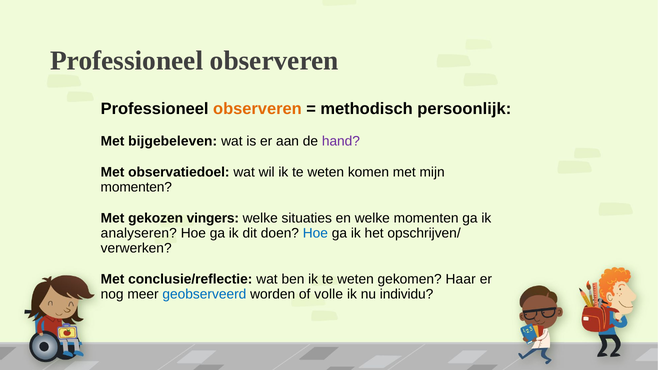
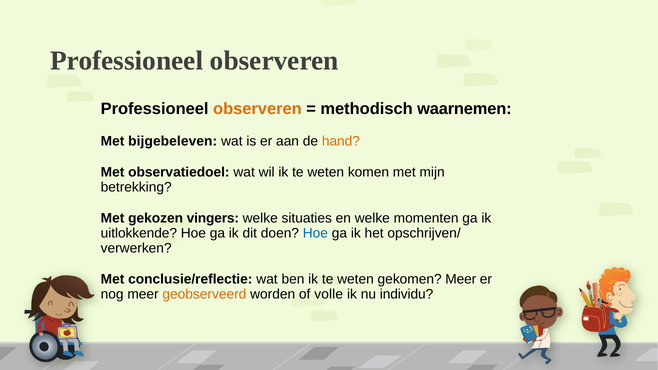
persoonlijk: persoonlijk -> waarnemen
hand colour: purple -> orange
momenten at (136, 187): momenten -> betrekking
analyseren: analyseren -> uitlokkende
gekomen Haar: Haar -> Meer
geobserveerd colour: blue -> orange
